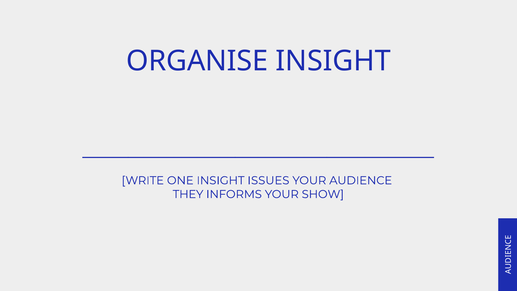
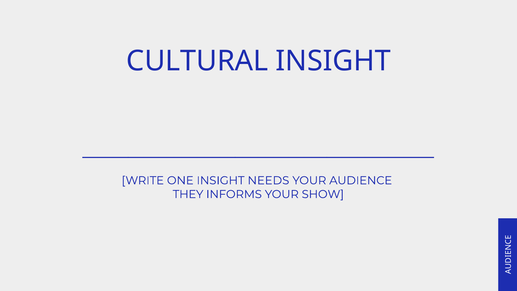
ORGANISE: ORGANISE -> CULTURAL
ISSUES: ISSUES -> NEEDS
